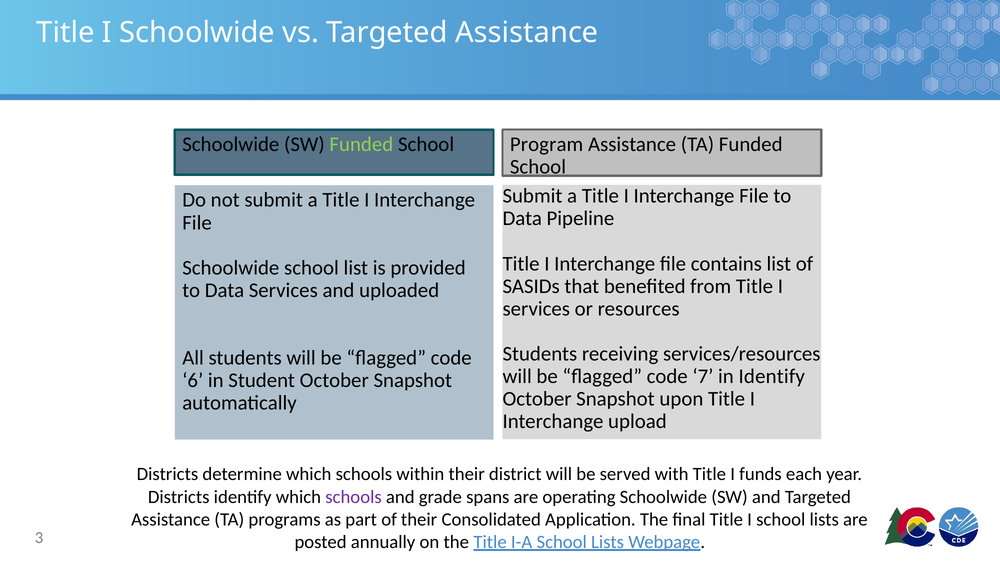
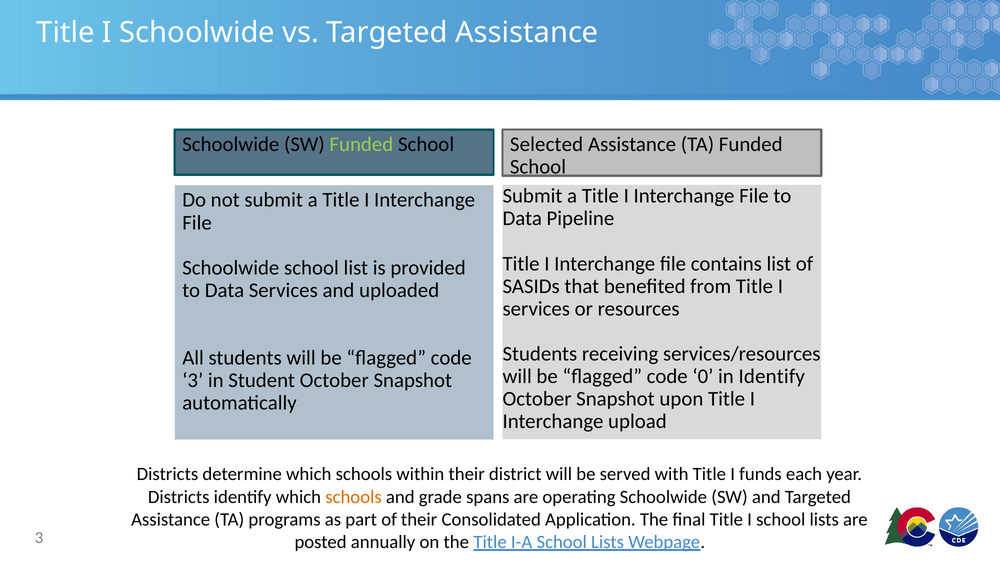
Program: Program -> Selected
7: 7 -> 0
6 at (193, 380): 6 -> 3
schools at (354, 496) colour: purple -> orange
